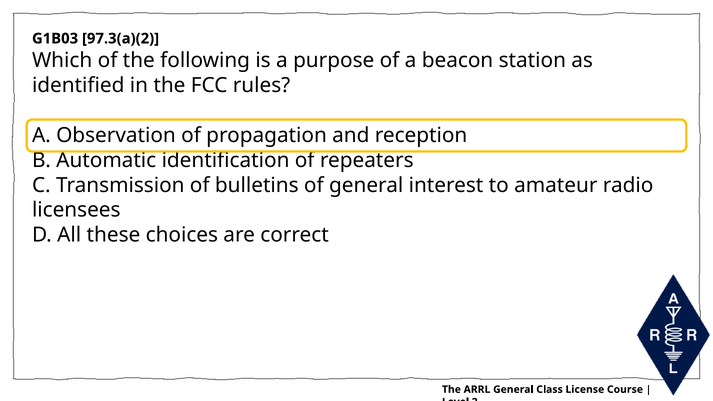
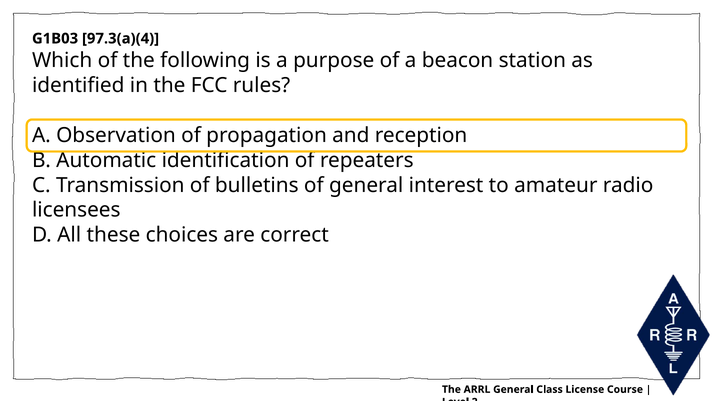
97.3(a)(2: 97.3(a)(2 -> 97.3(a)(4
